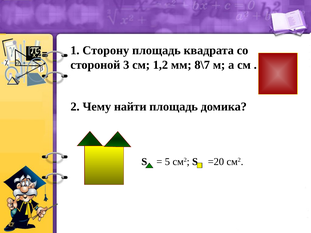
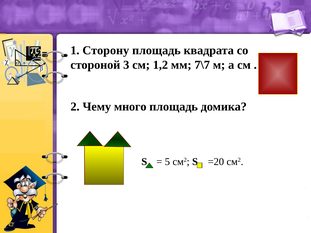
8\7: 8\7 -> 7\7
найти: найти -> много
